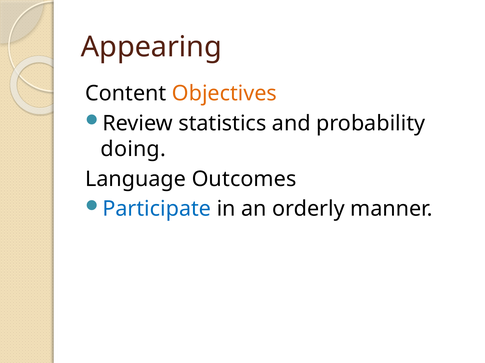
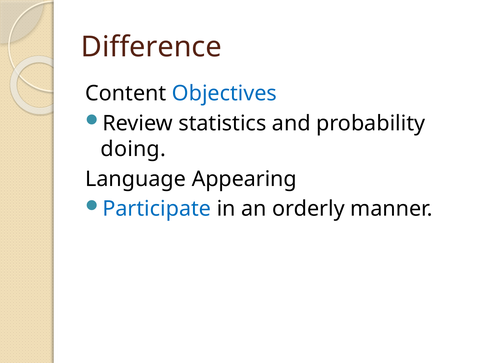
Appearing: Appearing -> Difference
Objectives colour: orange -> blue
Outcomes: Outcomes -> Appearing
